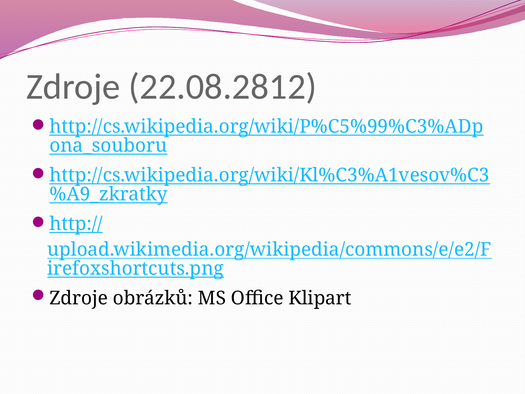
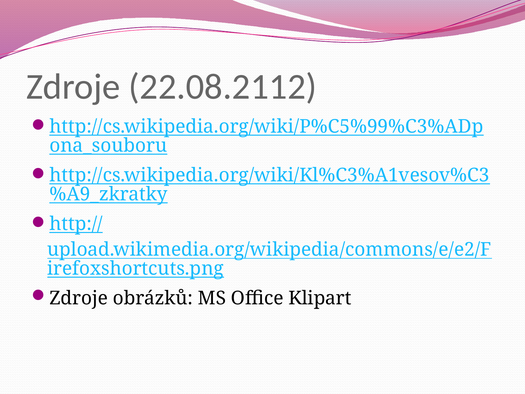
22.08.2812: 22.08.2812 -> 22.08.2112
